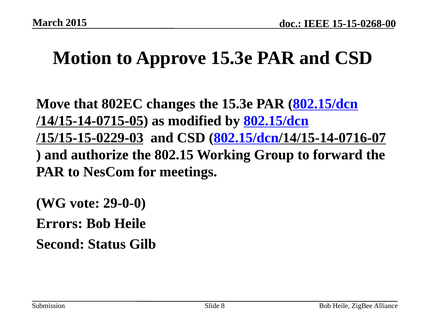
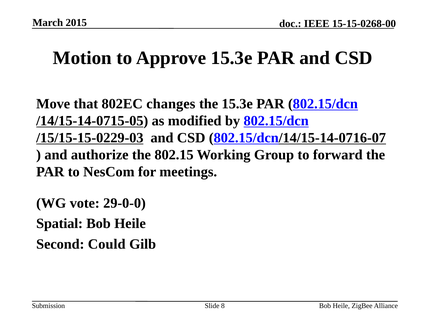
Errors: Errors -> Spatial
Status: Status -> Could
